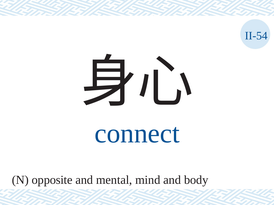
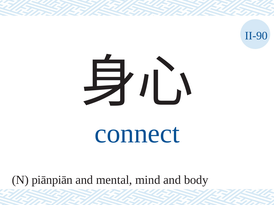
II-54: II-54 -> II-90
opposite: opposite -> piānpiān
